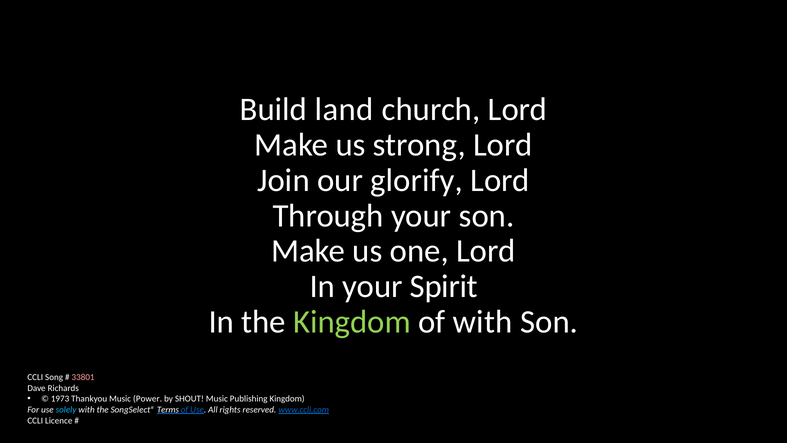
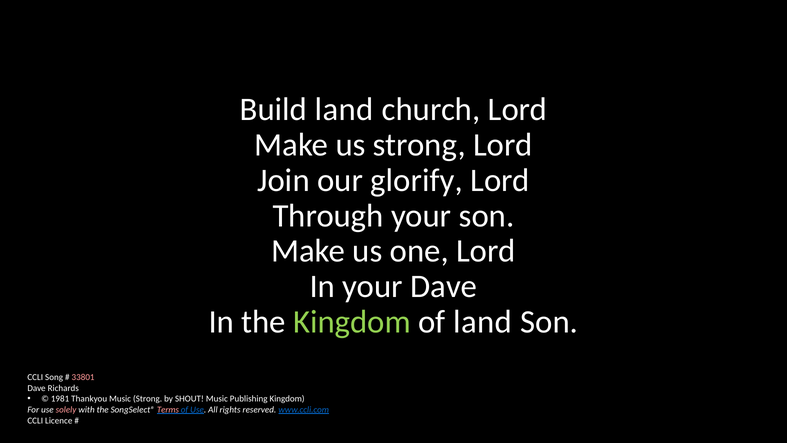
your Spirit: Spirit -> Dave
of with: with -> land
1973: 1973 -> 1981
Music Power: Power -> Strong
solely colour: light blue -> pink
Terms colour: white -> pink
